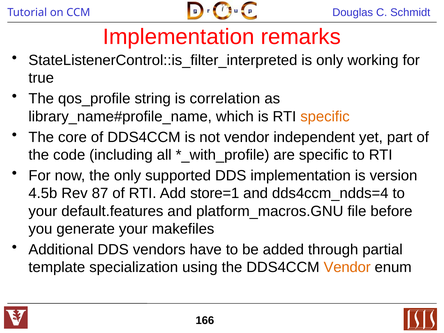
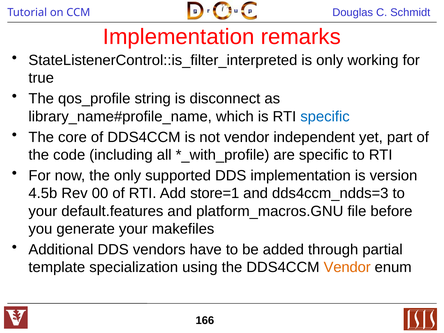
correlation: correlation -> disconnect
specific at (325, 116) colour: orange -> blue
87: 87 -> 00
dds4ccm_ndds=4: dds4ccm_ndds=4 -> dds4ccm_ndds=3
